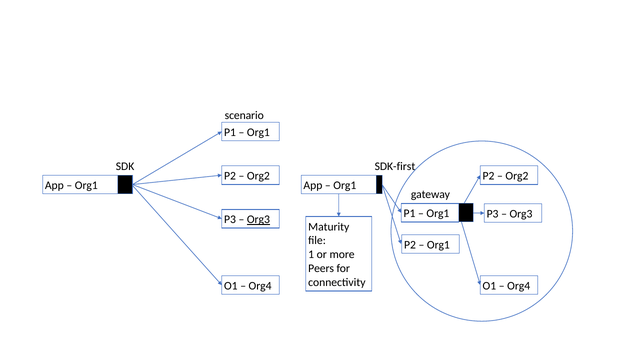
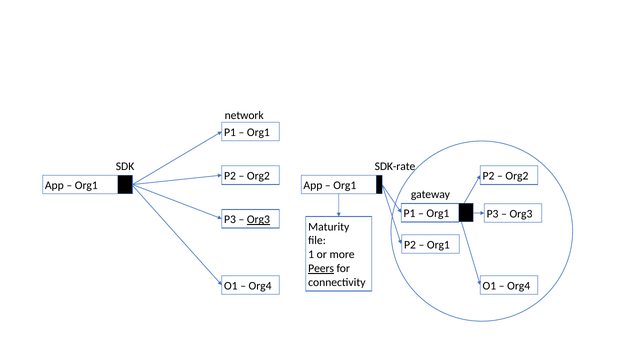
scenario: scenario -> network
SDK-first: SDK-first -> SDK-rate
Peers underline: none -> present
